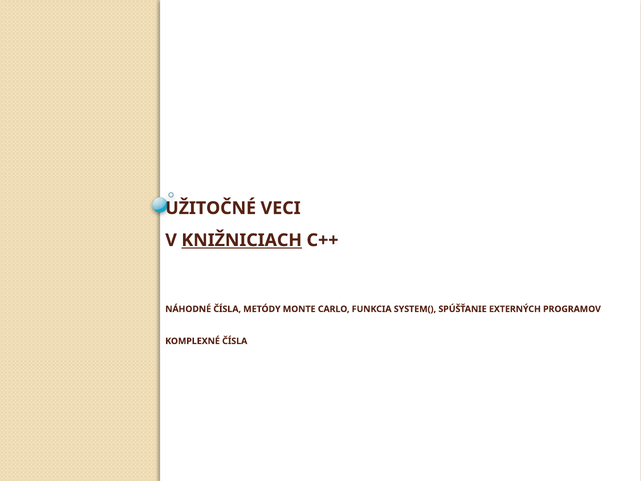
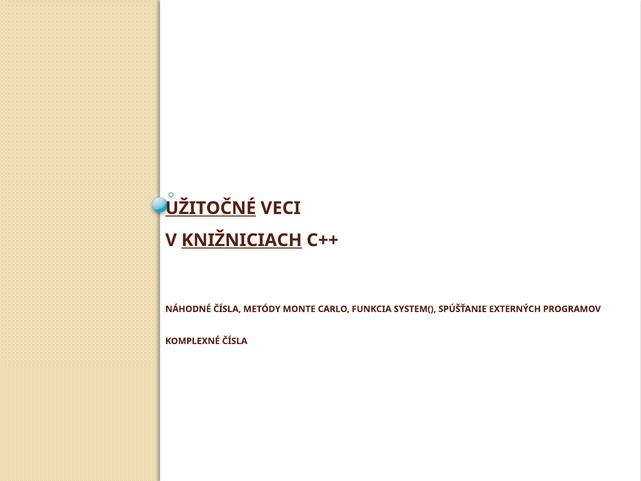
UŽITOČNÉ underline: none -> present
